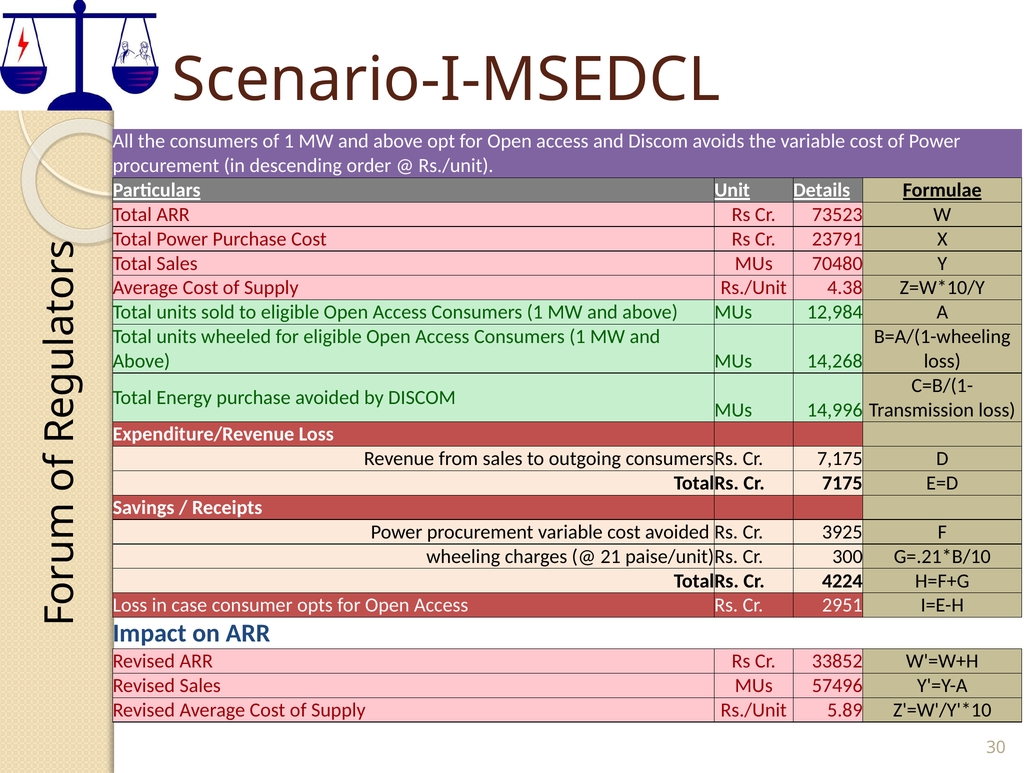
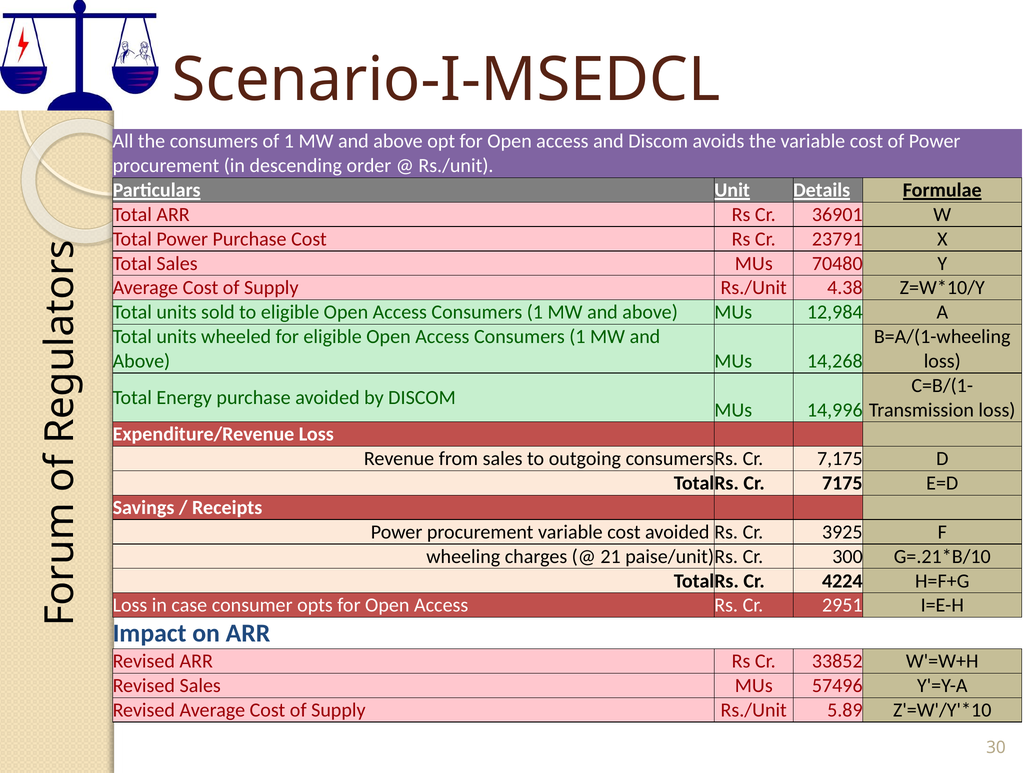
73523: 73523 -> 36901
